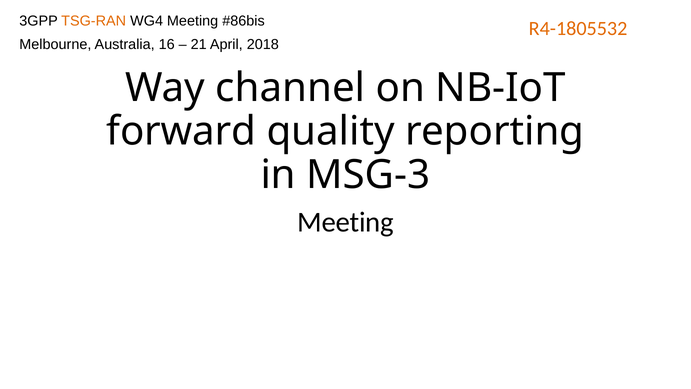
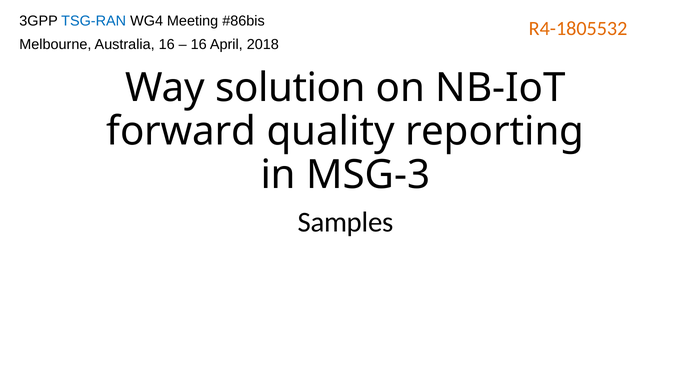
TSG-RAN colour: orange -> blue
21 at (199, 45): 21 -> 16
channel: channel -> solution
Meeting at (346, 222): Meeting -> Samples
